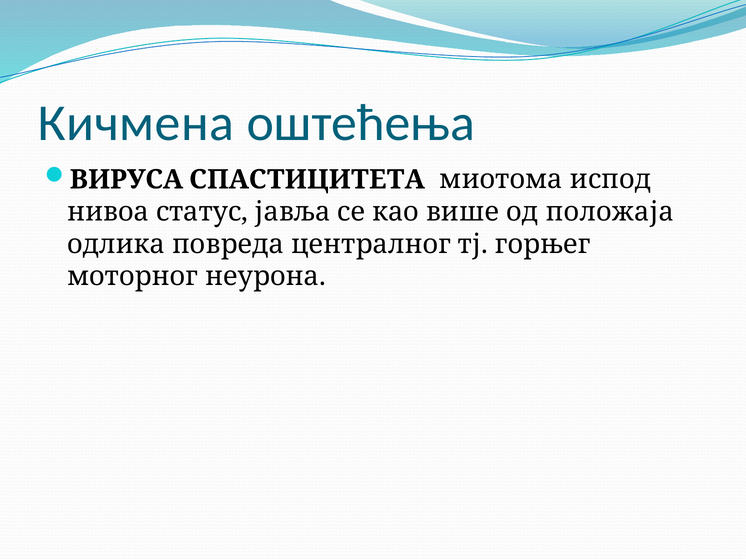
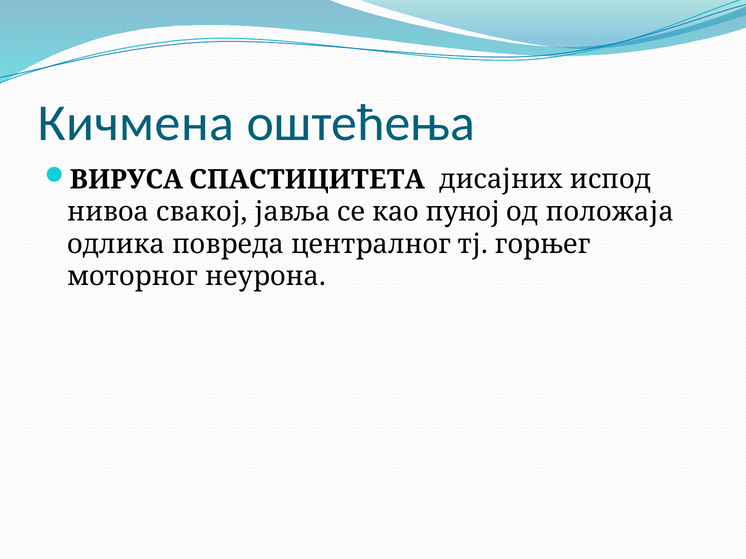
миотома: миотома -> дисајних
статус: статус -> свакој
више: више -> пуној
